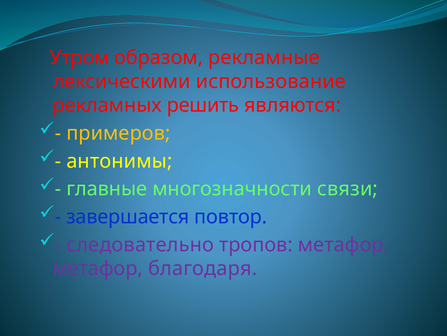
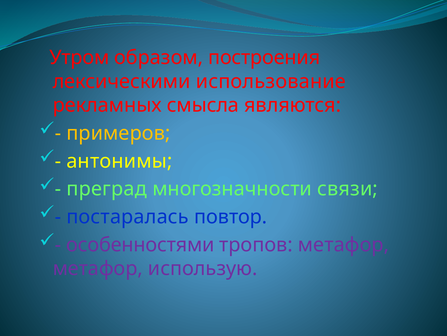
рекламные: рекламные -> построения
решить: решить -> смысла
главные: главные -> преград
завершается: завершается -> постаралась
следовательно: следовательно -> особенностями
благодаря: благодаря -> использую
